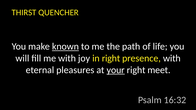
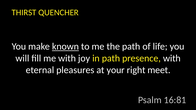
in right: right -> path
your underline: present -> none
16:32: 16:32 -> 16:81
